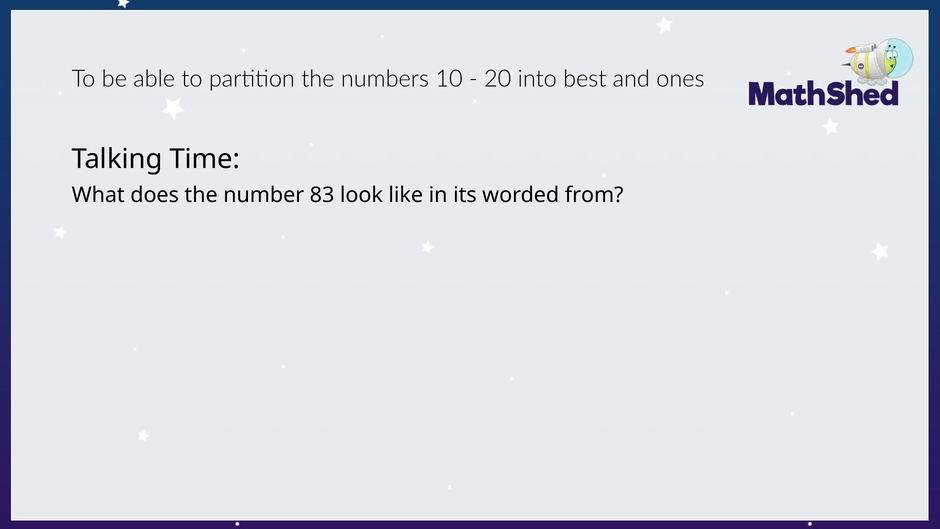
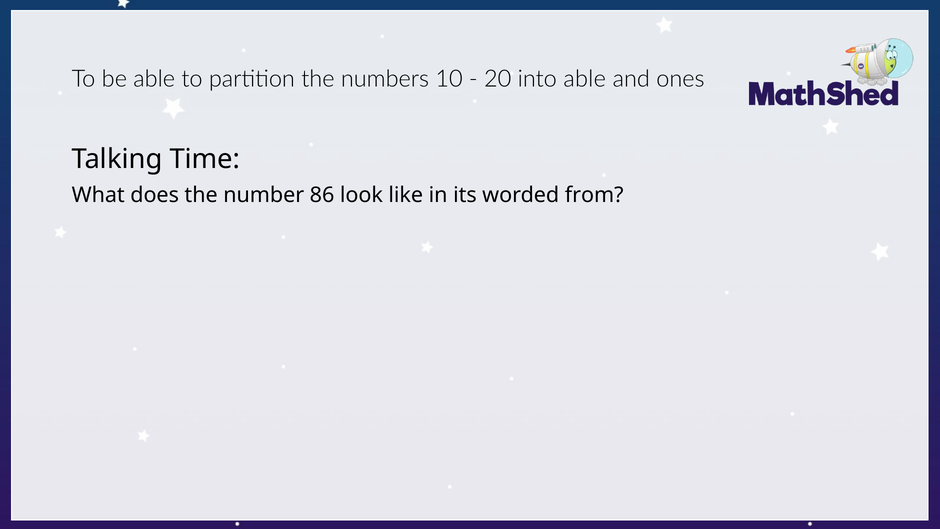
into best: best -> able
83: 83 -> 86
